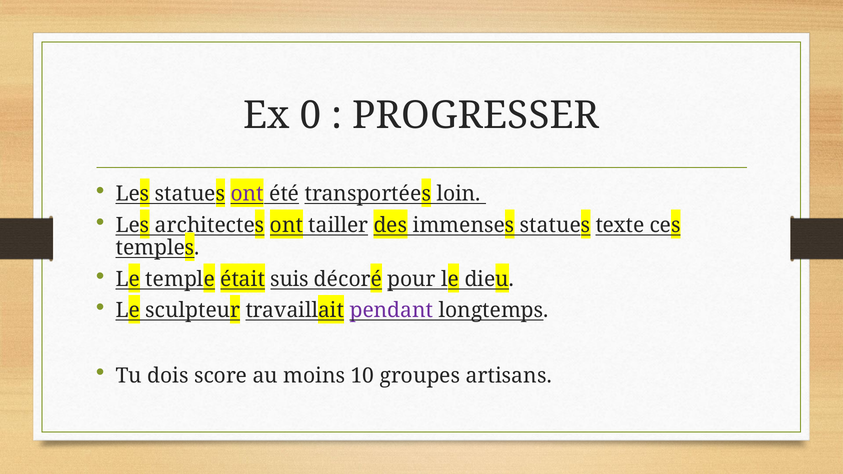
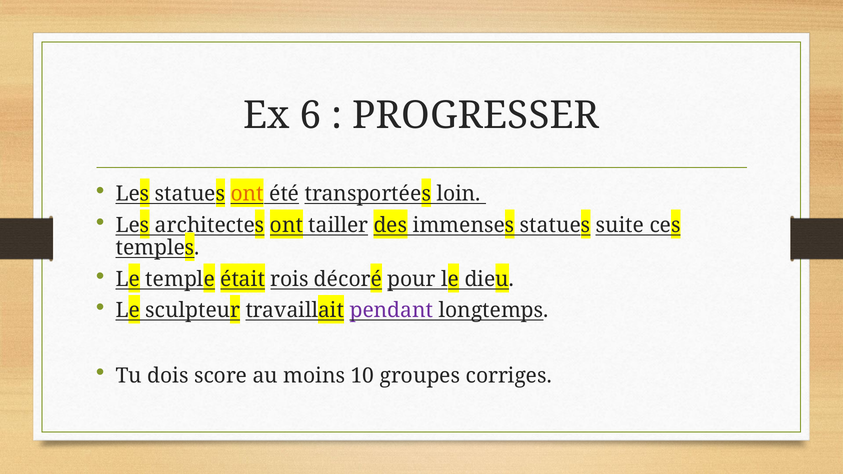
0: 0 -> 6
ont at (247, 194) colour: purple -> orange
texte: texte -> suite
suis: suis -> rois
artisans: artisans -> corriges
